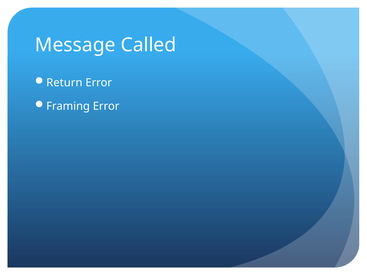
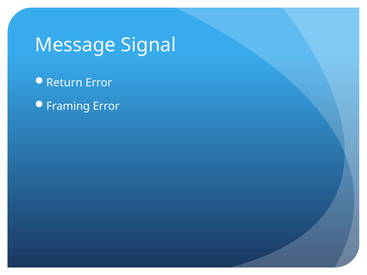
Called: Called -> Signal
